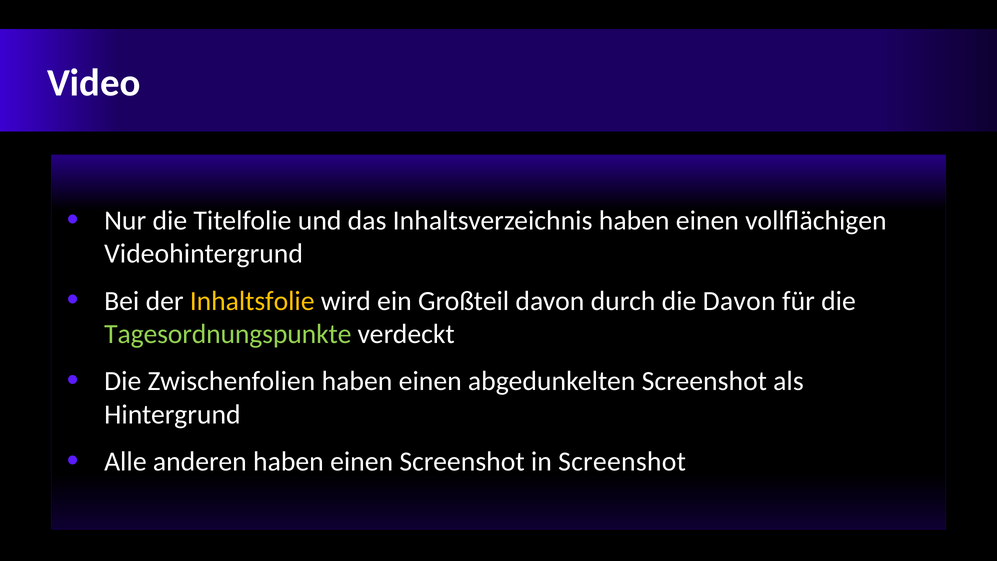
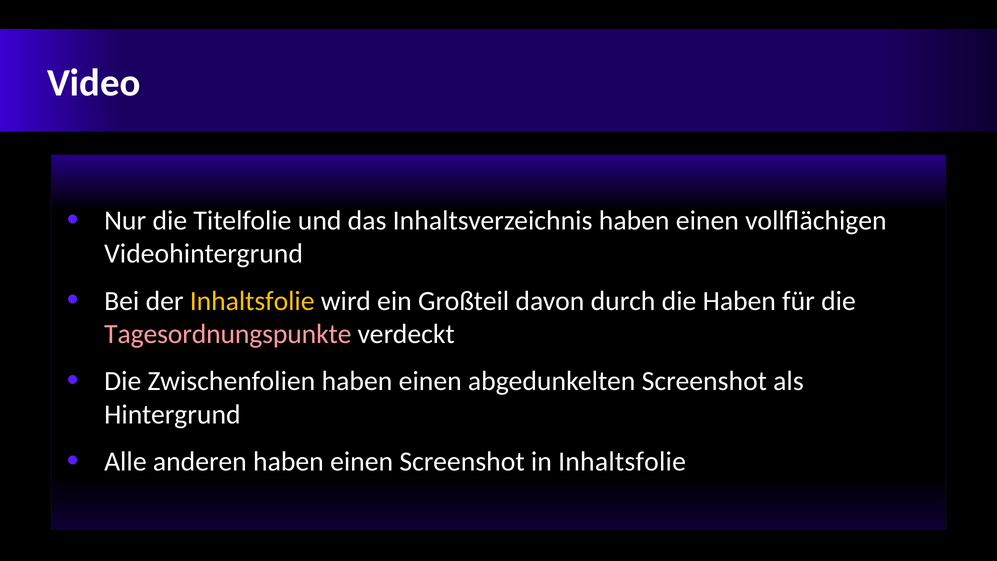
die Davon: Davon -> Haben
Tagesordnungspunkte colour: light green -> pink
in Screenshot: Screenshot -> Inhaltsfolie
